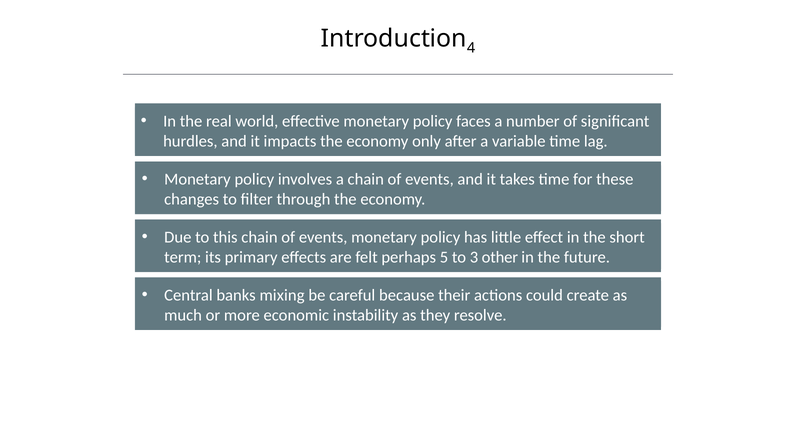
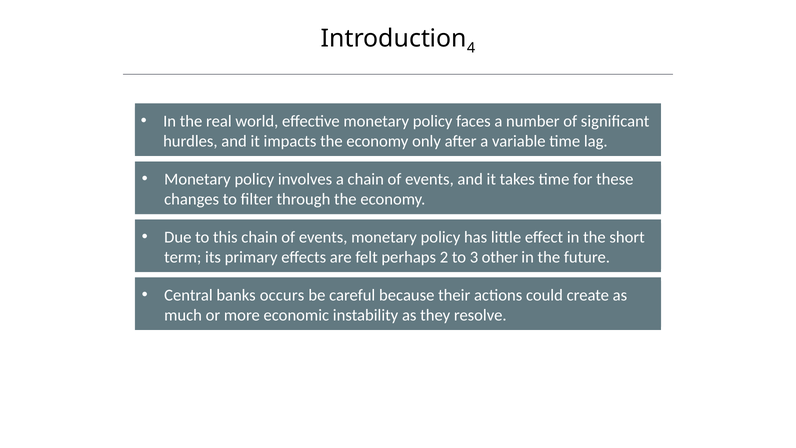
5: 5 -> 2
mixing: mixing -> occurs
